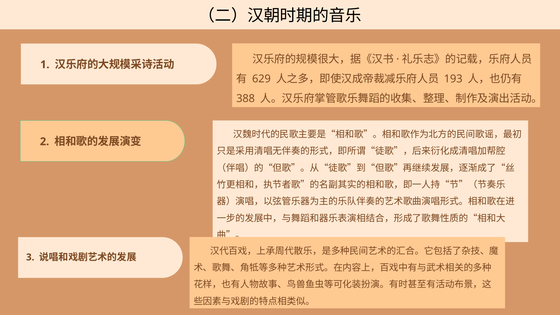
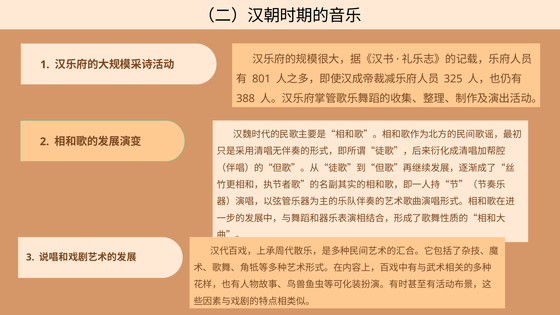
629: 629 -> 801
193: 193 -> 325
